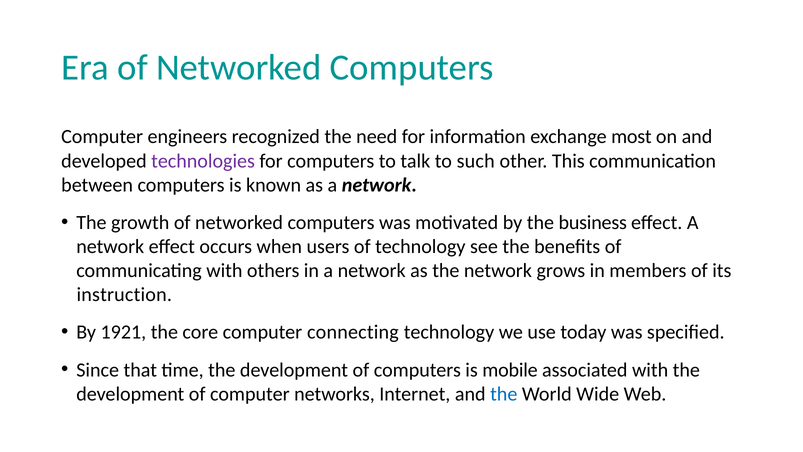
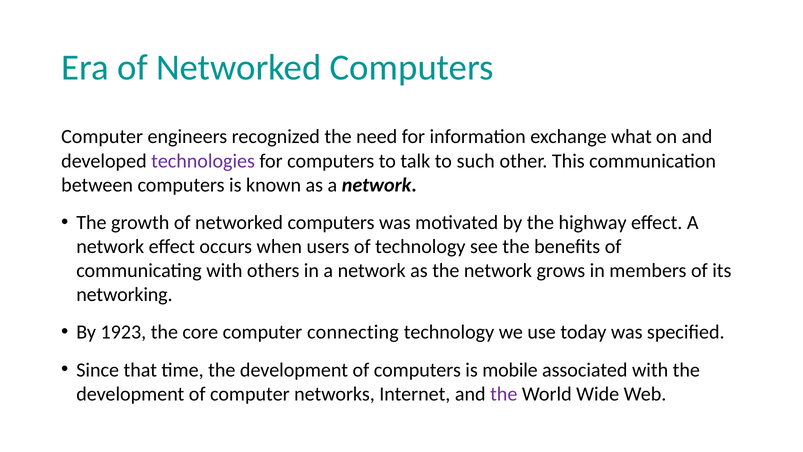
most: most -> what
business: business -> highway
instruction: instruction -> networking
1921: 1921 -> 1923
the at (504, 394) colour: blue -> purple
